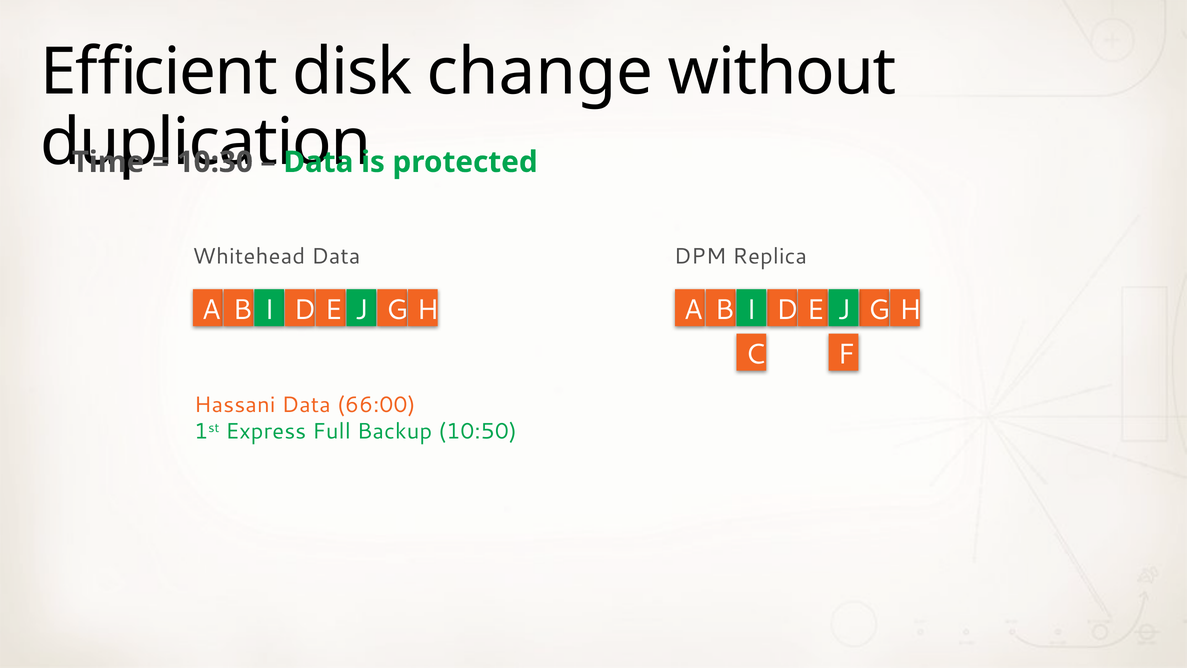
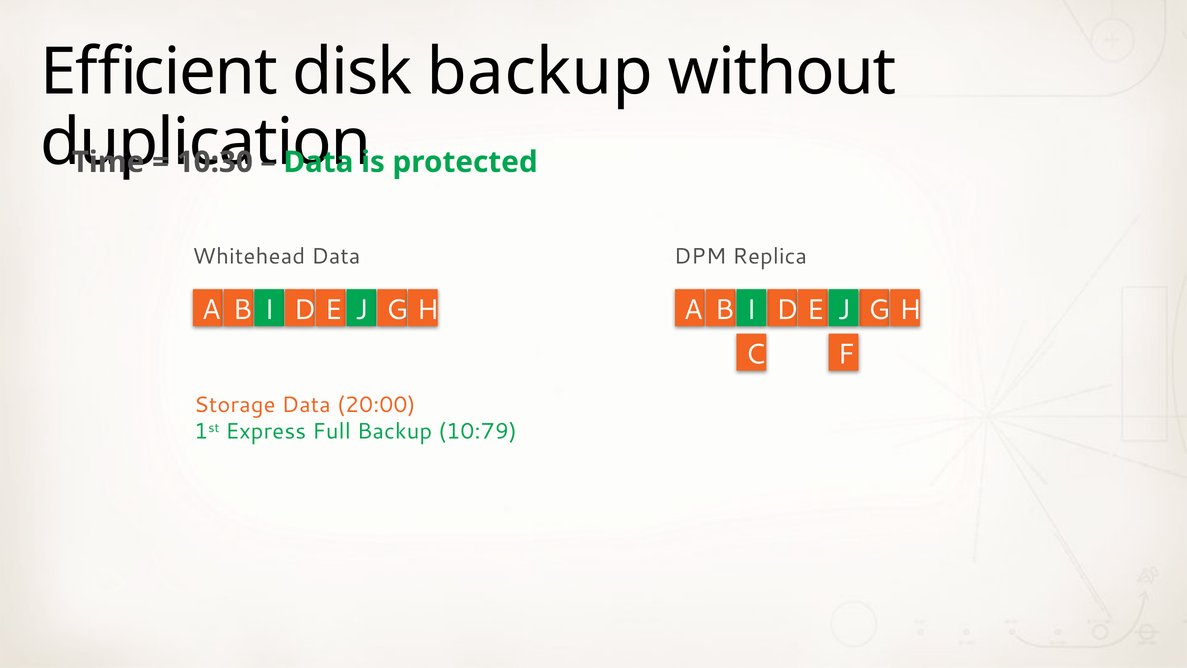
disk change: change -> backup
Hassani: Hassani -> Storage
66:00: 66:00 -> 20:00
10:50: 10:50 -> 10:79
